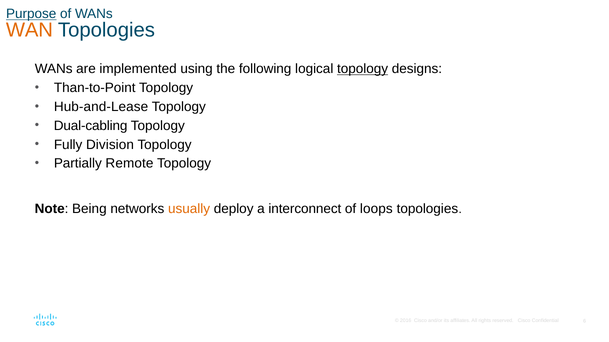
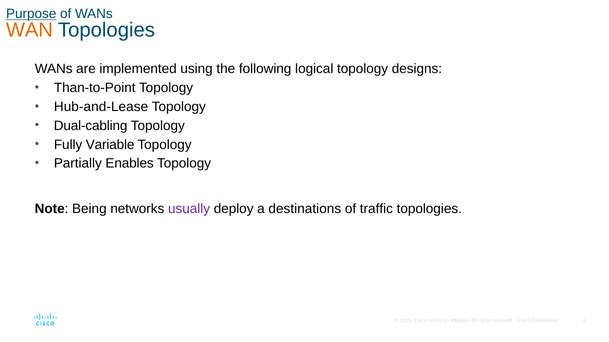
topology at (363, 69) underline: present -> none
Division: Division -> Variable
Remote: Remote -> Enables
usually colour: orange -> purple
interconnect: interconnect -> destinations
loops: loops -> traffic
